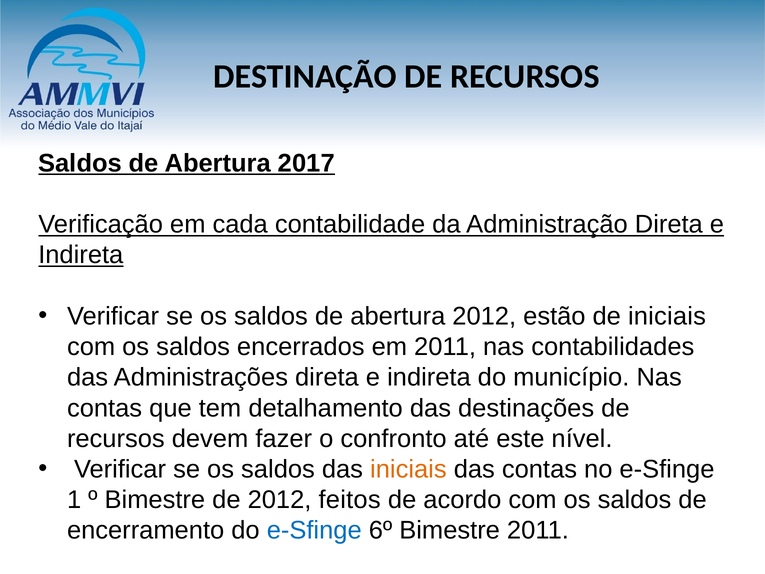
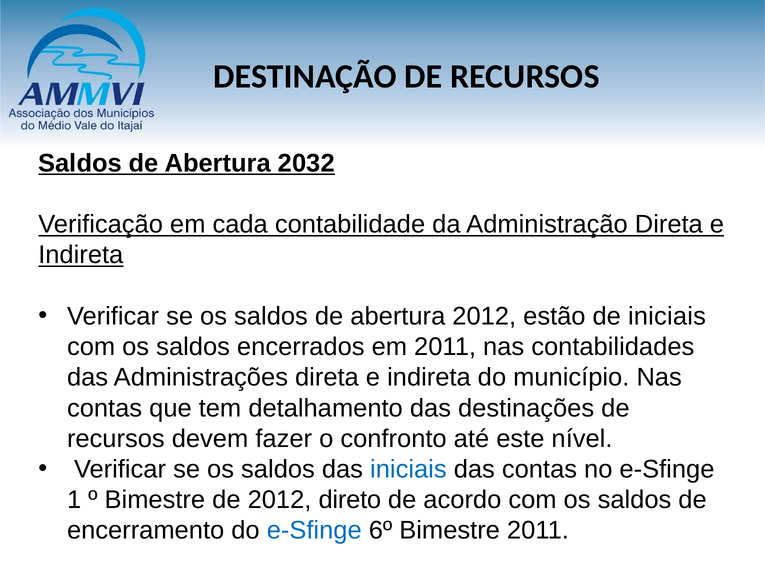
2017: 2017 -> 2032
iniciais at (408, 469) colour: orange -> blue
feitos: feitos -> direto
